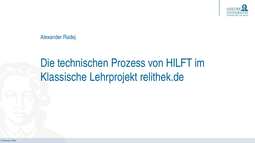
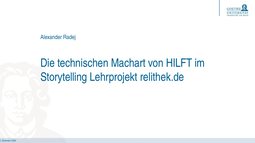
Prozess: Prozess -> Machart
Klassische: Klassische -> Storytelling
